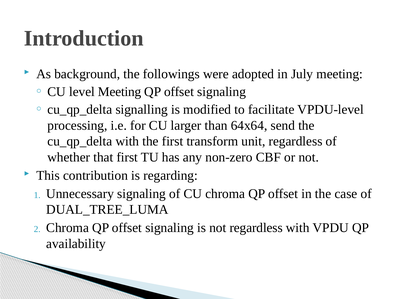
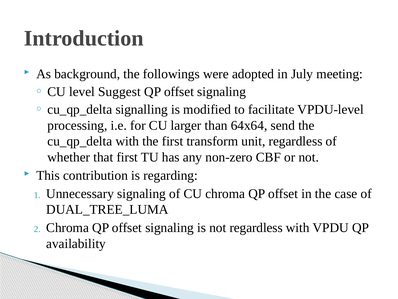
level Meeting: Meeting -> Suggest
